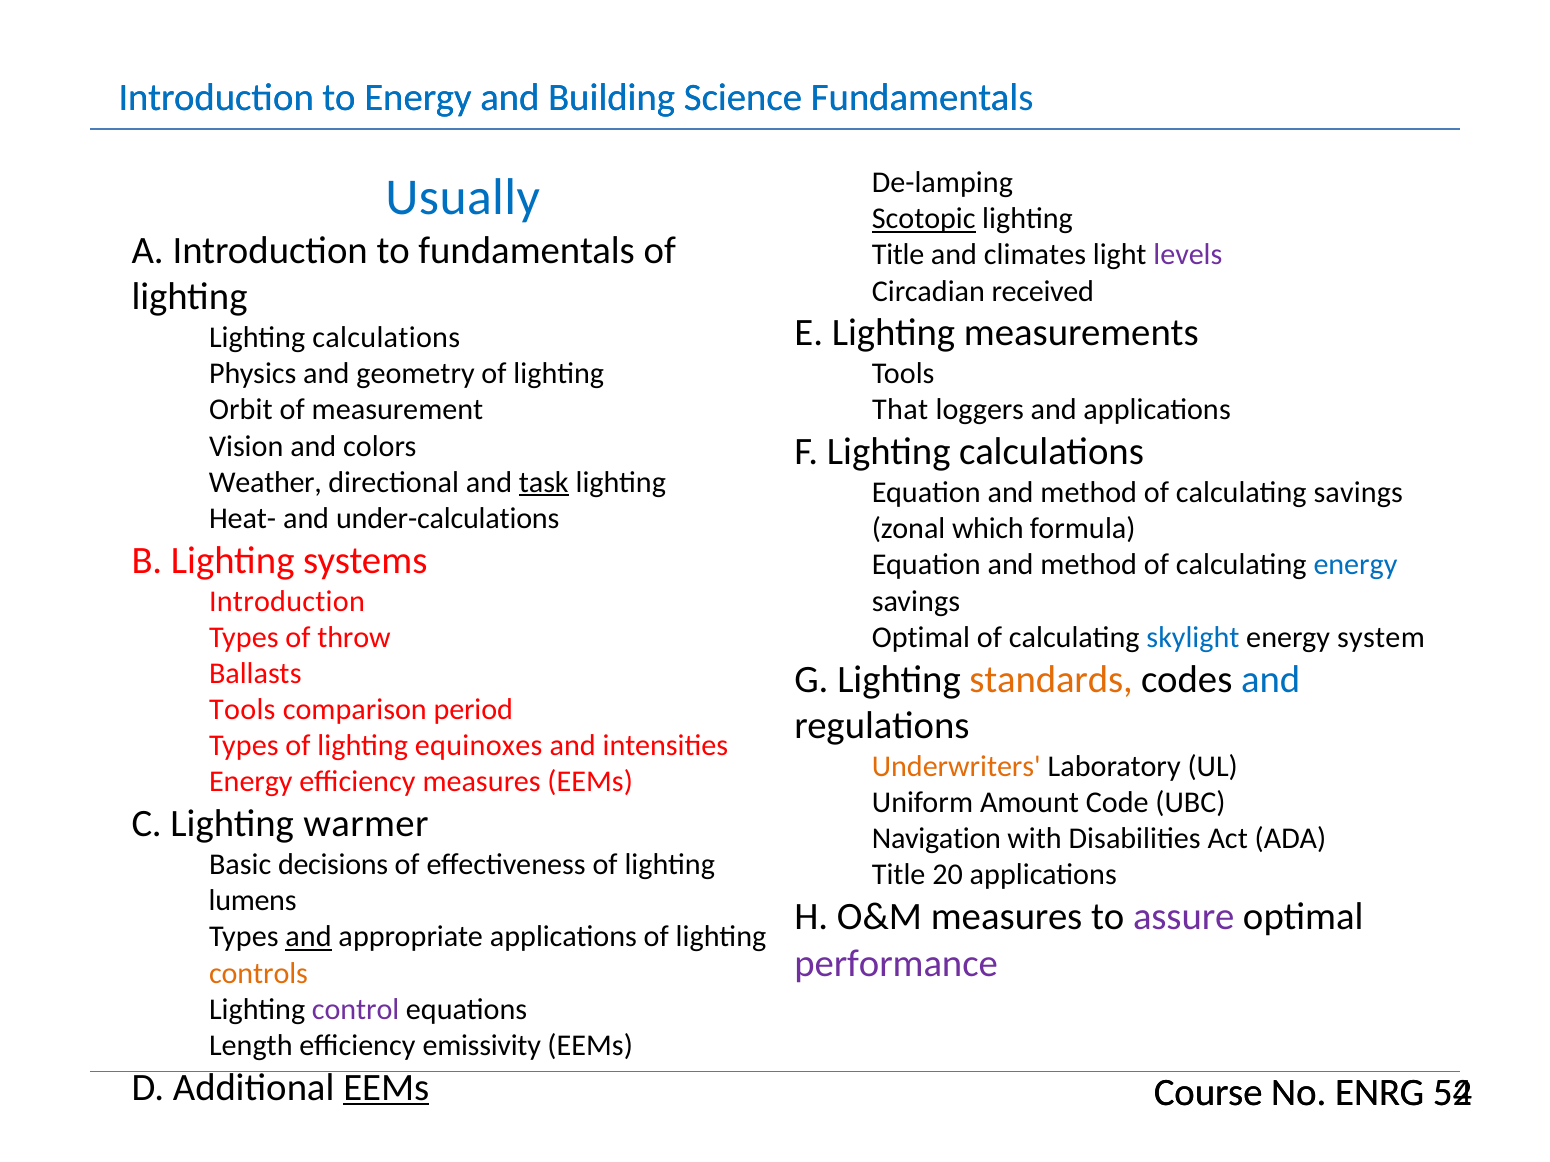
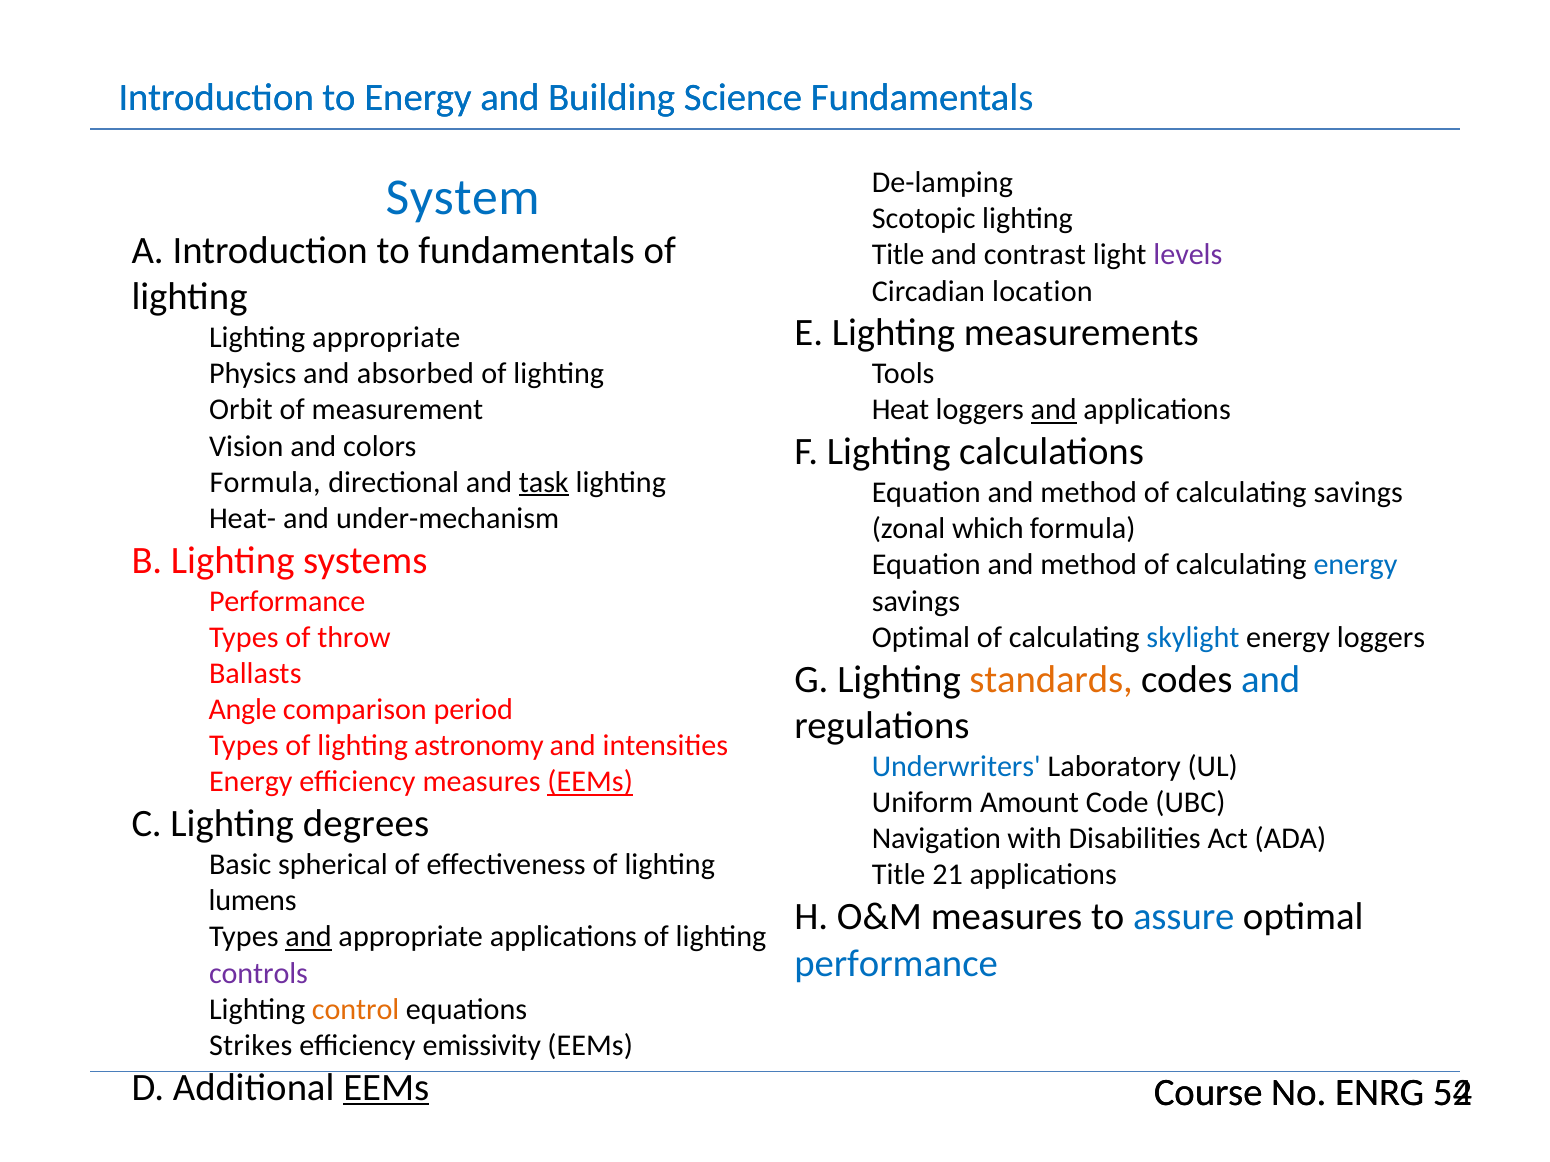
Usually: Usually -> System
Scotopic underline: present -> none
climates: climates -> contrast
received: received -> location
calculations at (386, 338): calculations -> appropriate
geometry: geometry -> absorbed
That: That -> Heat
and at (1054, 410) underline: none -> present
Weather at (265, 483): Weather -> Formula
under-calculations: under-calculations -> under-mechanism
Introduction at (287, 601): Introduction -> Performance
energy system: system -> loggers
Tools at (242, 710): Tools -> Angle
equinoxes: equinoxes -> astronomy
Underwriters colour: orange -> blue
EEMs at (590, 782) underline: none -> present
warmer: warmer -> degrees
decisions: decisions -> spherical
20: 20 -> 21
assure colour: purple -> blue
performance at (896, 964) colour: purple -> blue
controls colour: orange -> purple
control colour: purple -> orange
Length: Length -> Strikes
